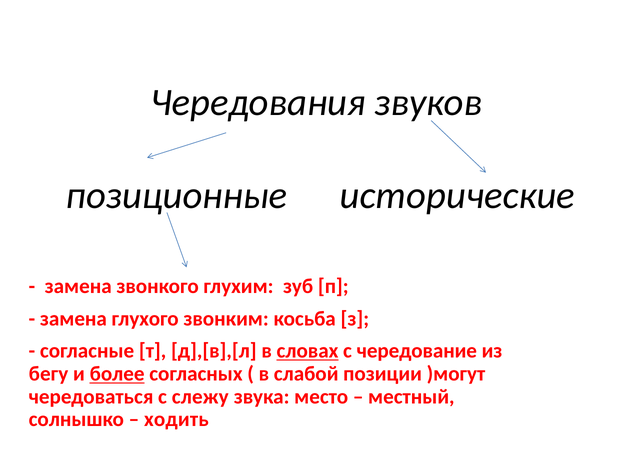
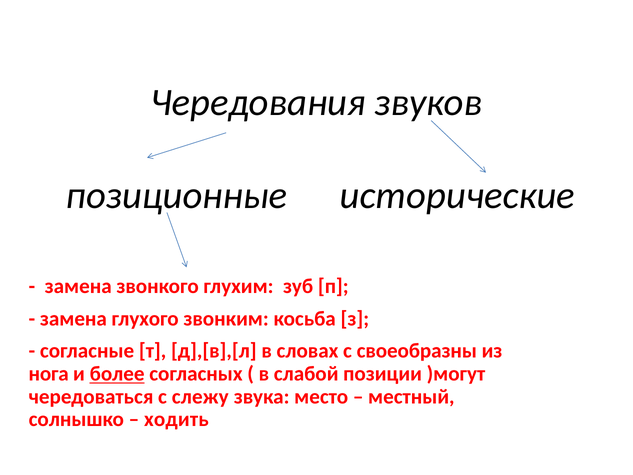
словах underline: present -> none
чередование: чередование -> своеобразны
бегу: бегу -> нога
